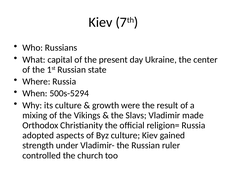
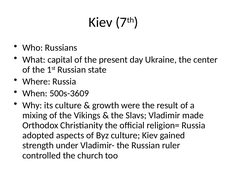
500s-5294: 500s-5294 -> 500s-3609
